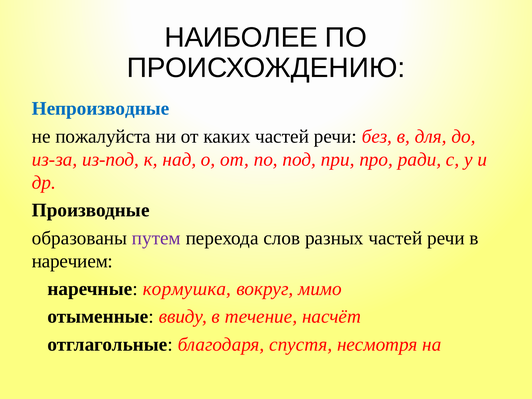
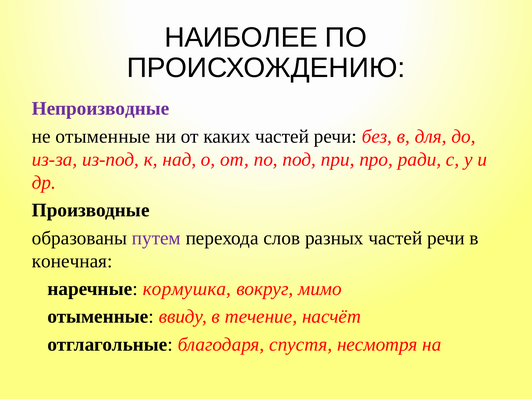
Непроизводные colour: blue -> purple
не пожалуйста: пожалуйста -> отыменные
наречием: наречием -> конечная
